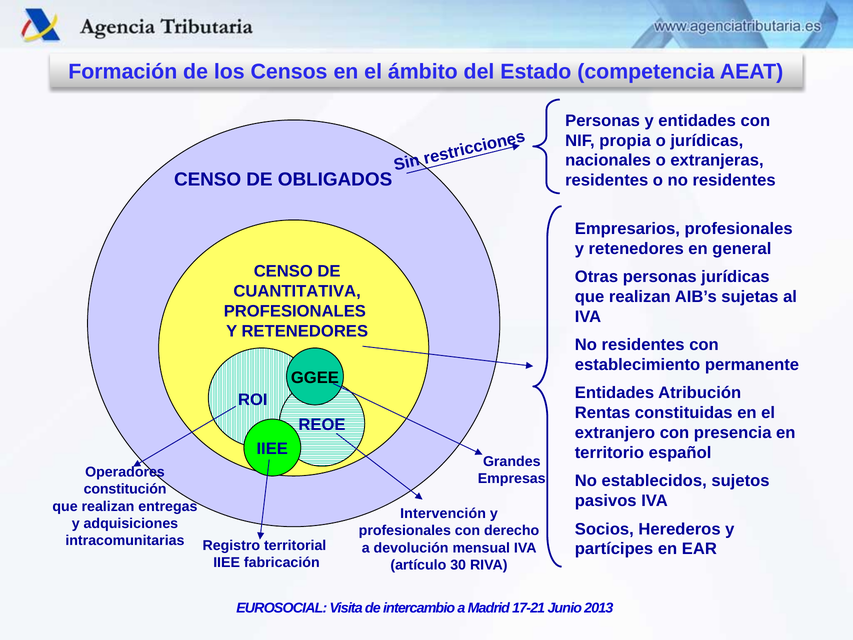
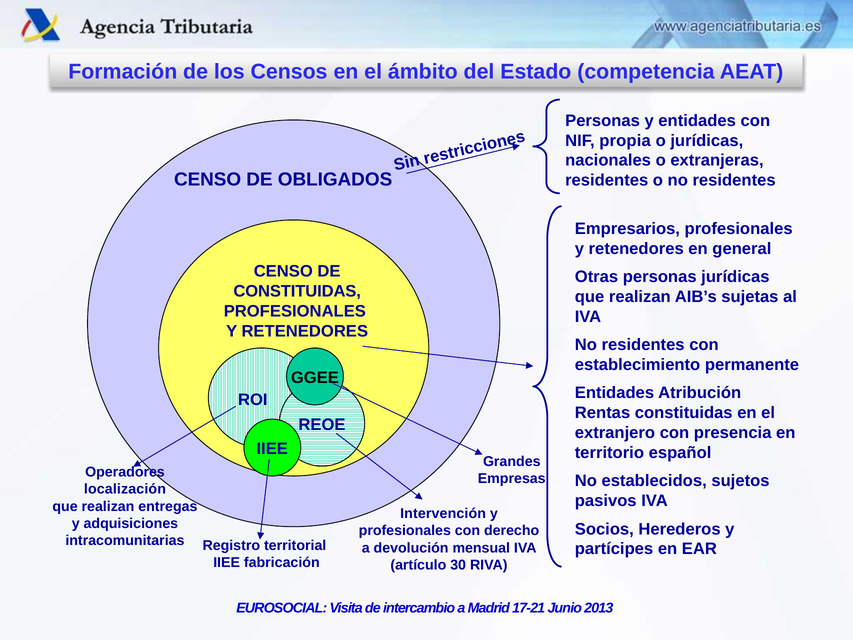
CUANTITATIVA at (297, 291): CUANTITATIVA -> CONSTITUIDAS
constitución: constitución -> localización
